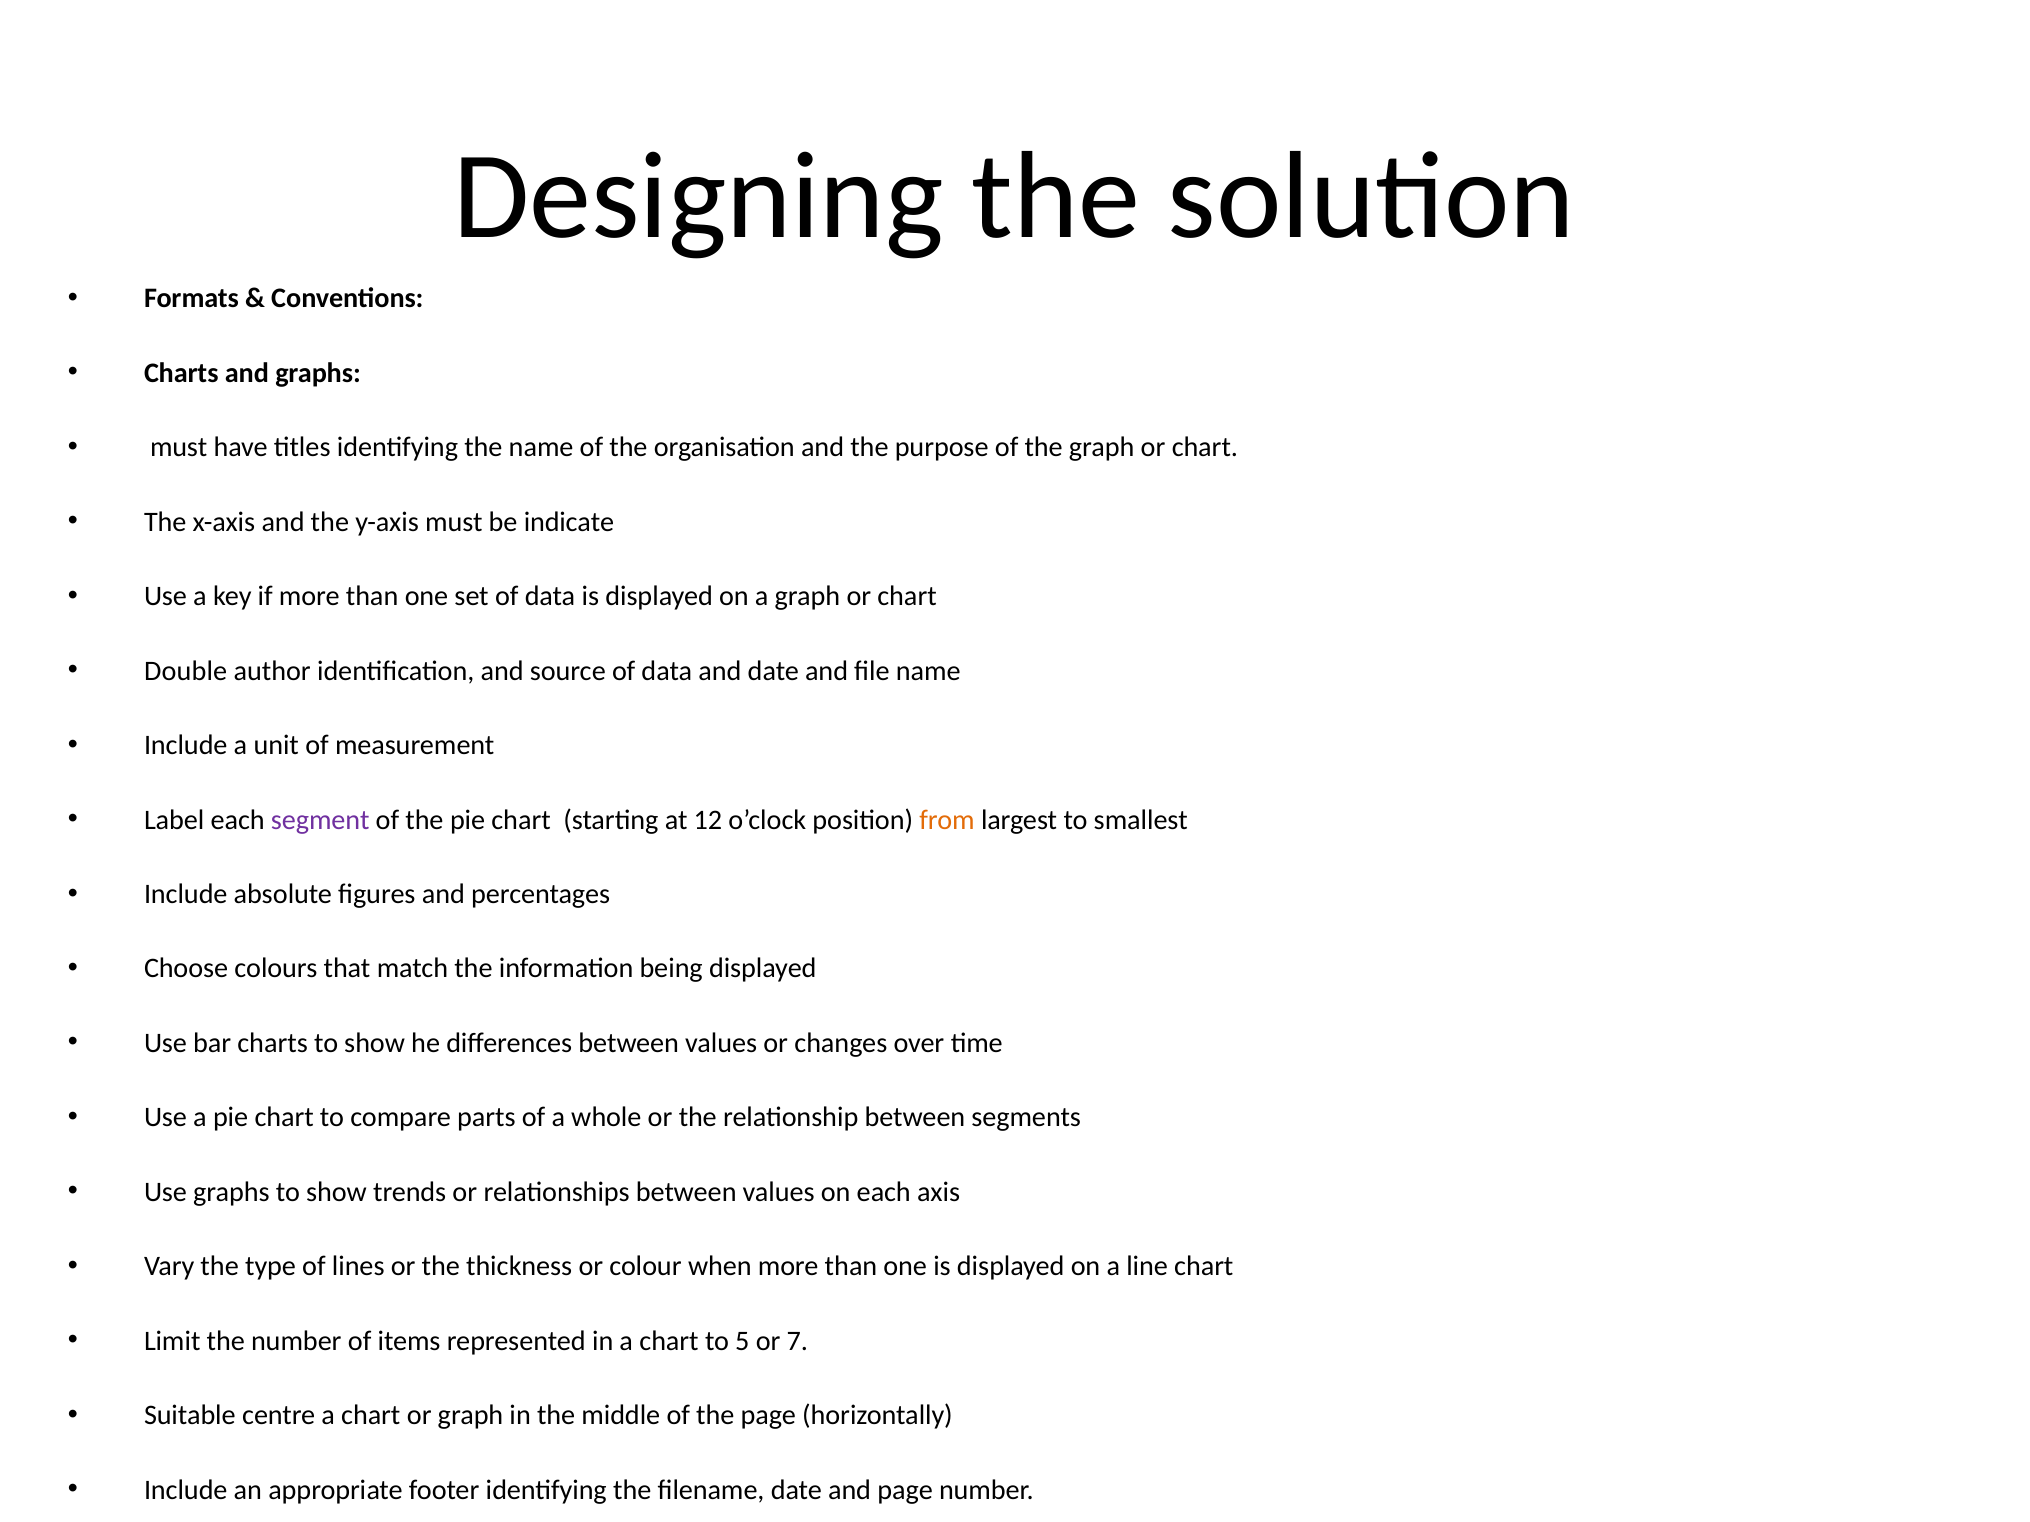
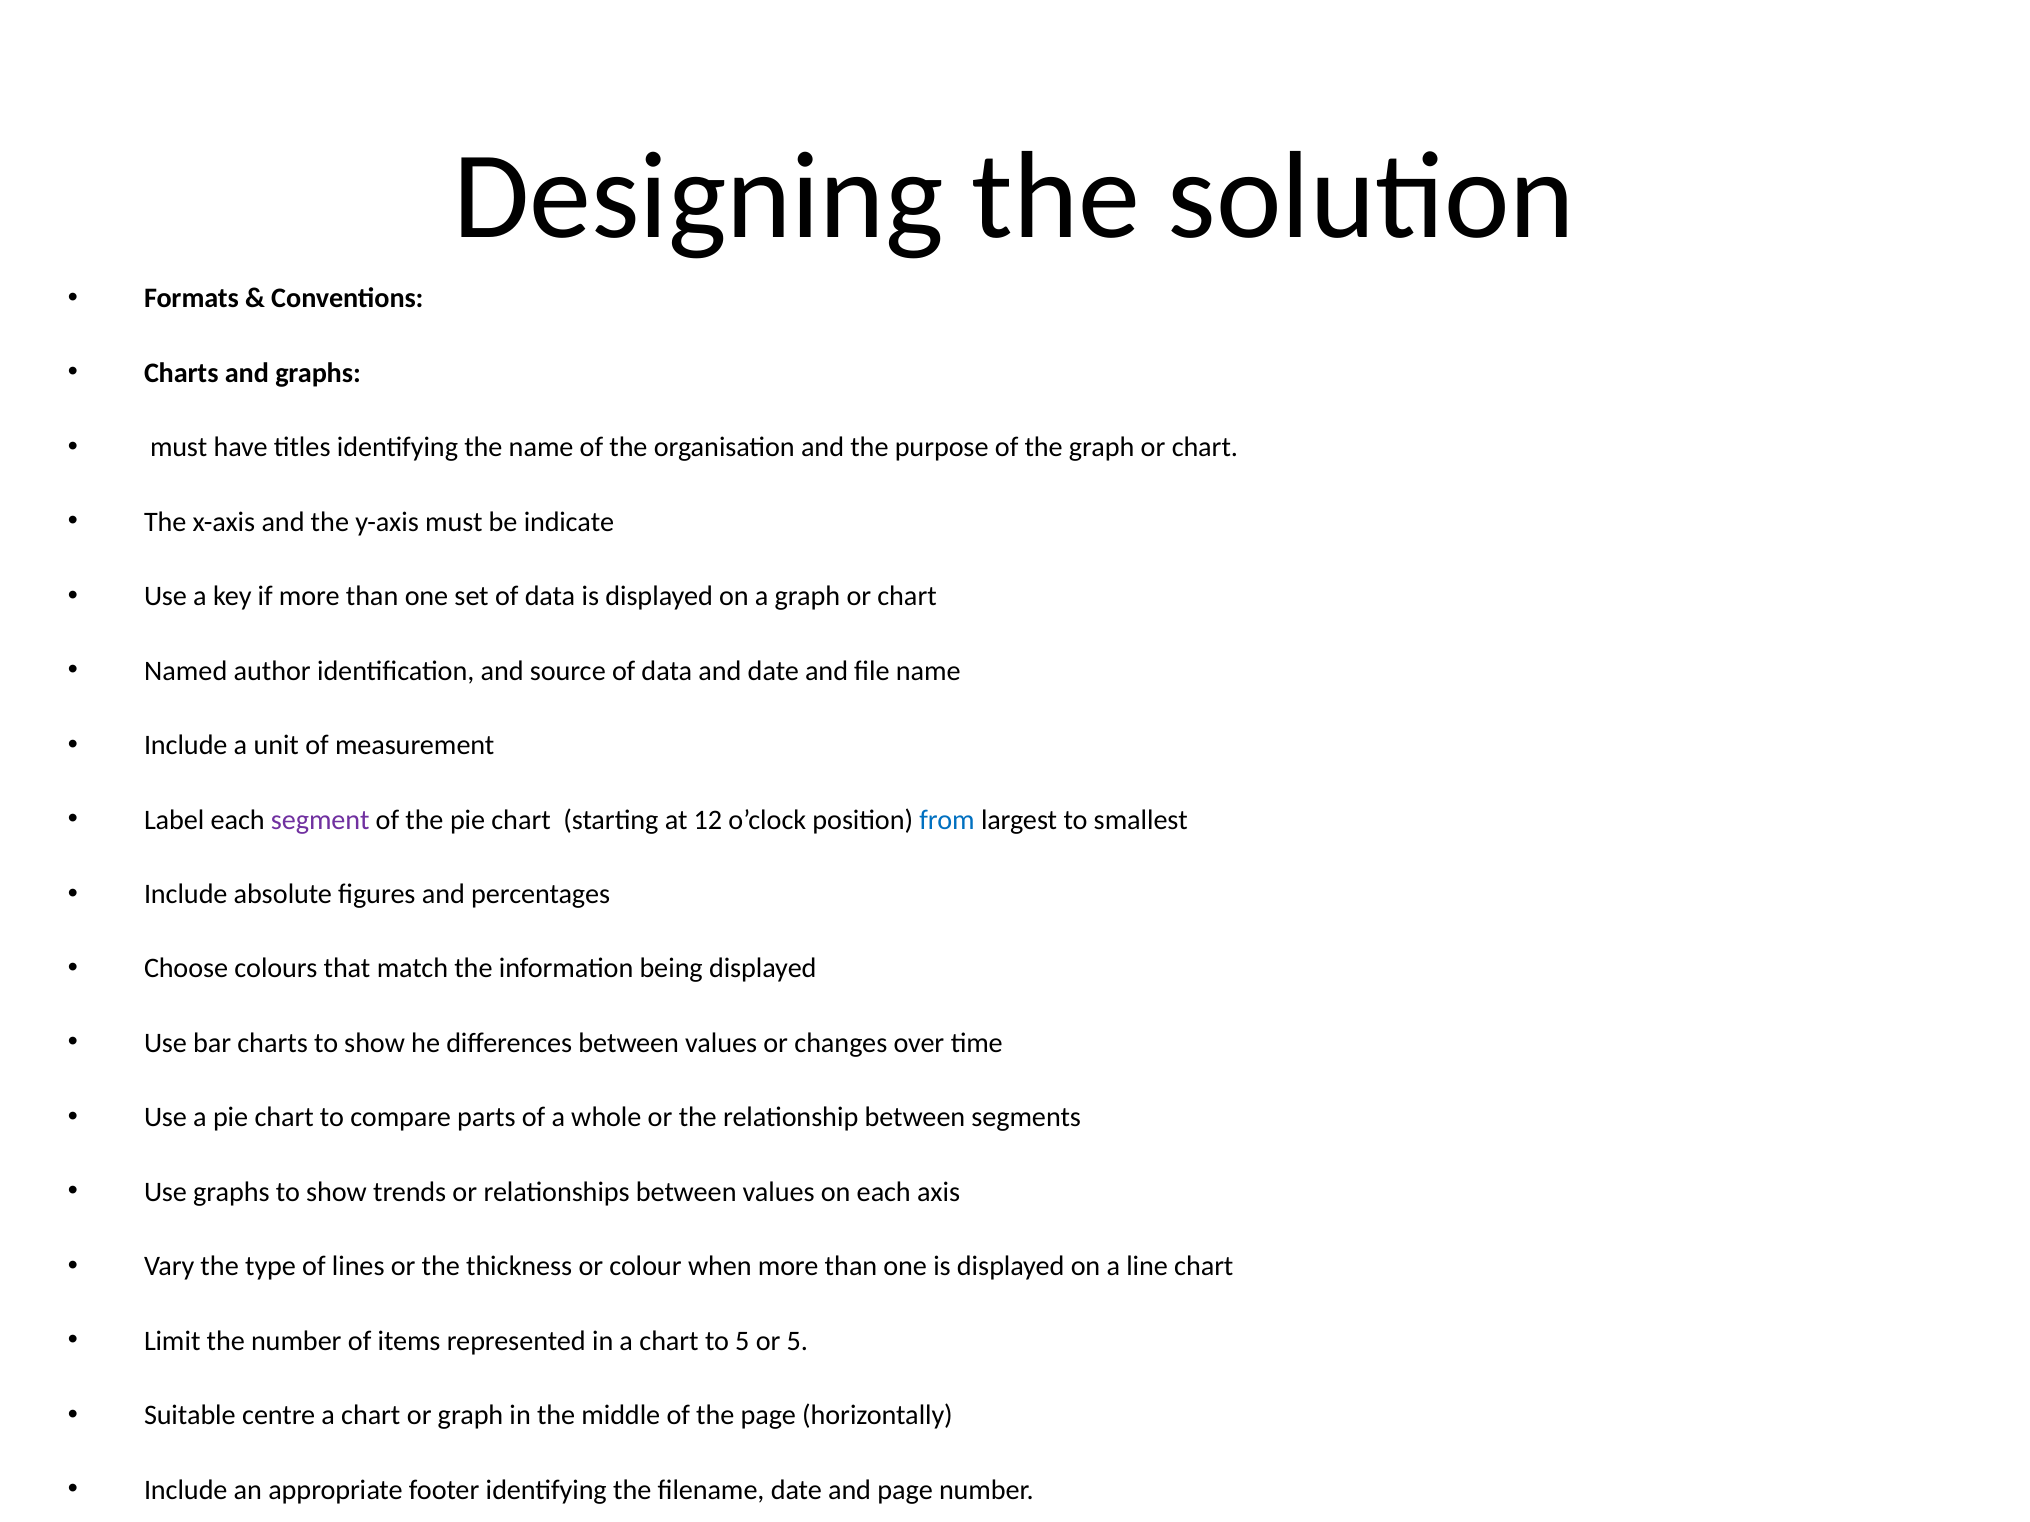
Double: Double -> Named
from colour: orange -> blue
or 7: 7 -> 5
